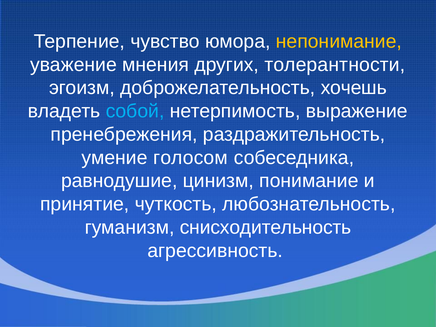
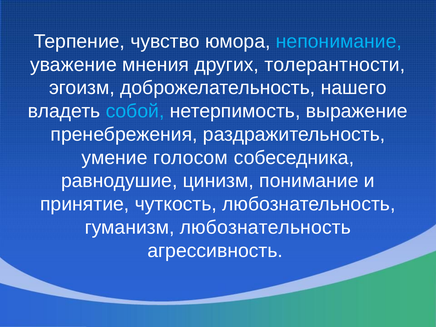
непонимание colour: yellow -> light blue
хочешь: хочешь -> нашего
гуманизм снисходительность: снисходительность -> любознательность
